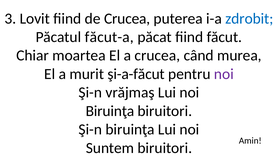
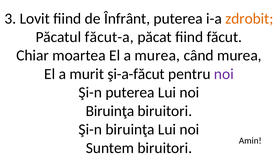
de Crucea: Crucea -> Înfrânt
zdrobit colour: blue -> orange
a crucea: crucea -> murea
Şi-n vrăjmaş: vrăjmaş -> puterea
